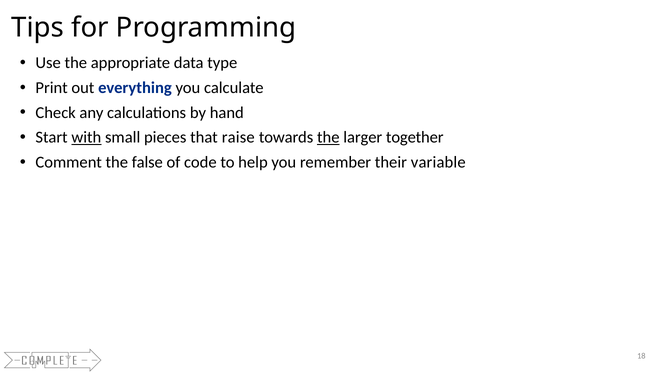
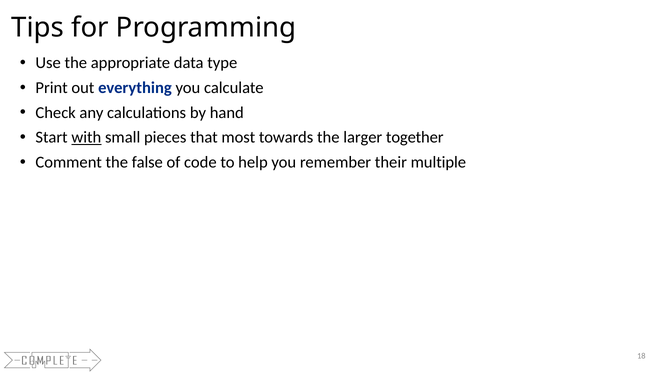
raise: raise -> most
the at (328, 137) underline: present -> none
variable: variable -> multiple
